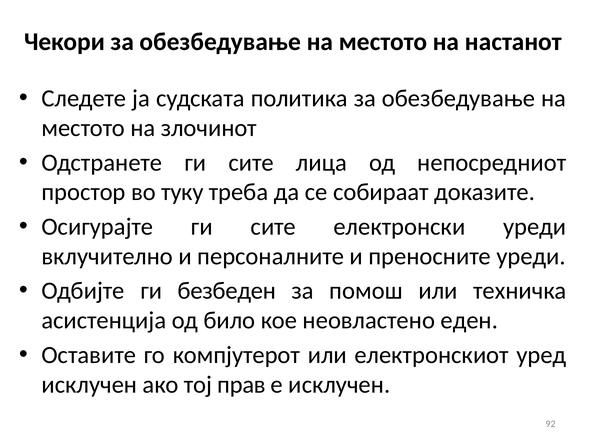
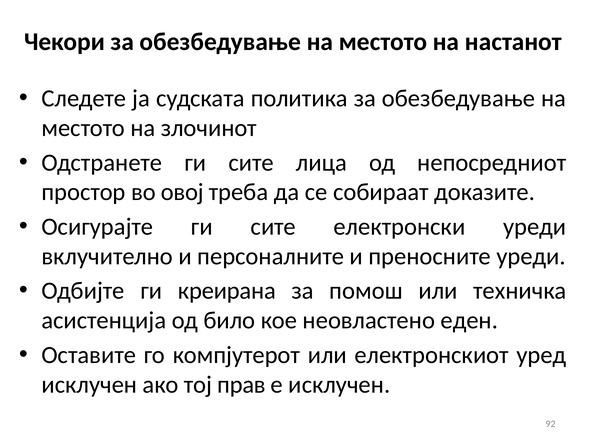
туку: туку -> овој
безбеден: безбеден -> креирана
